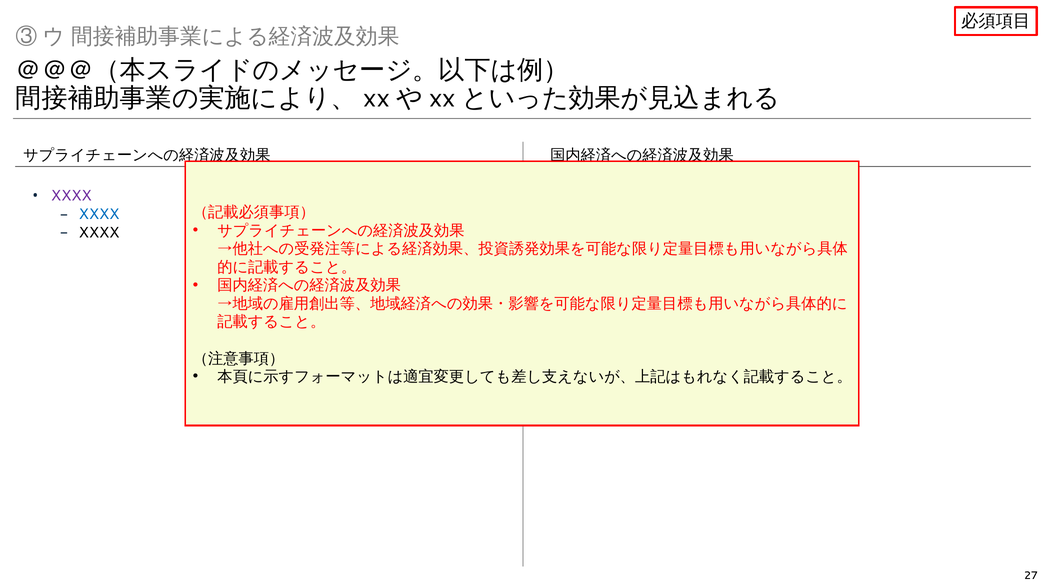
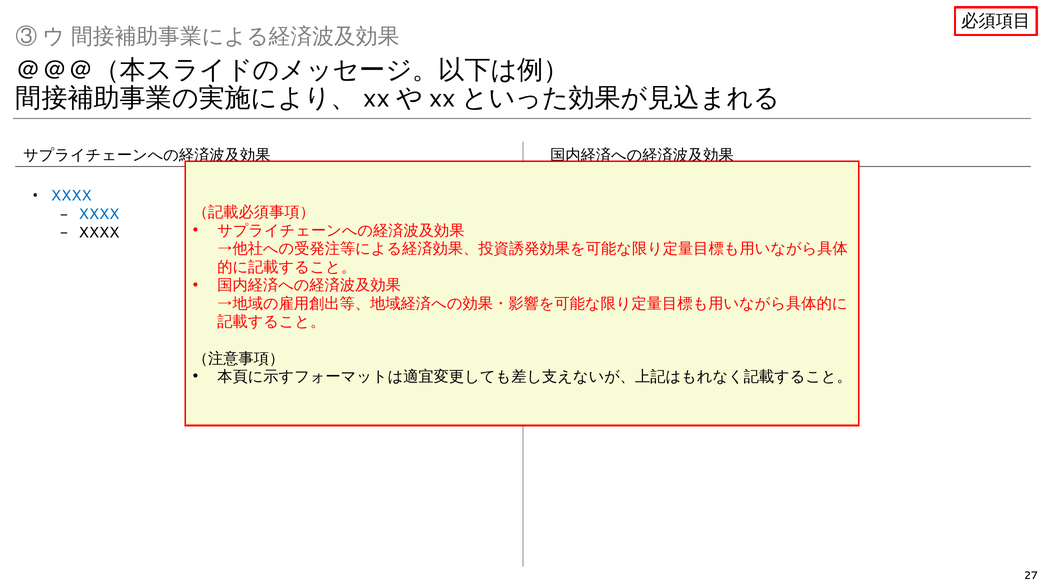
XXXX at (71, 196) colour: purple -> blue
